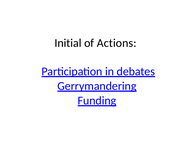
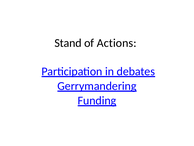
Initial: Initial -> Stand
